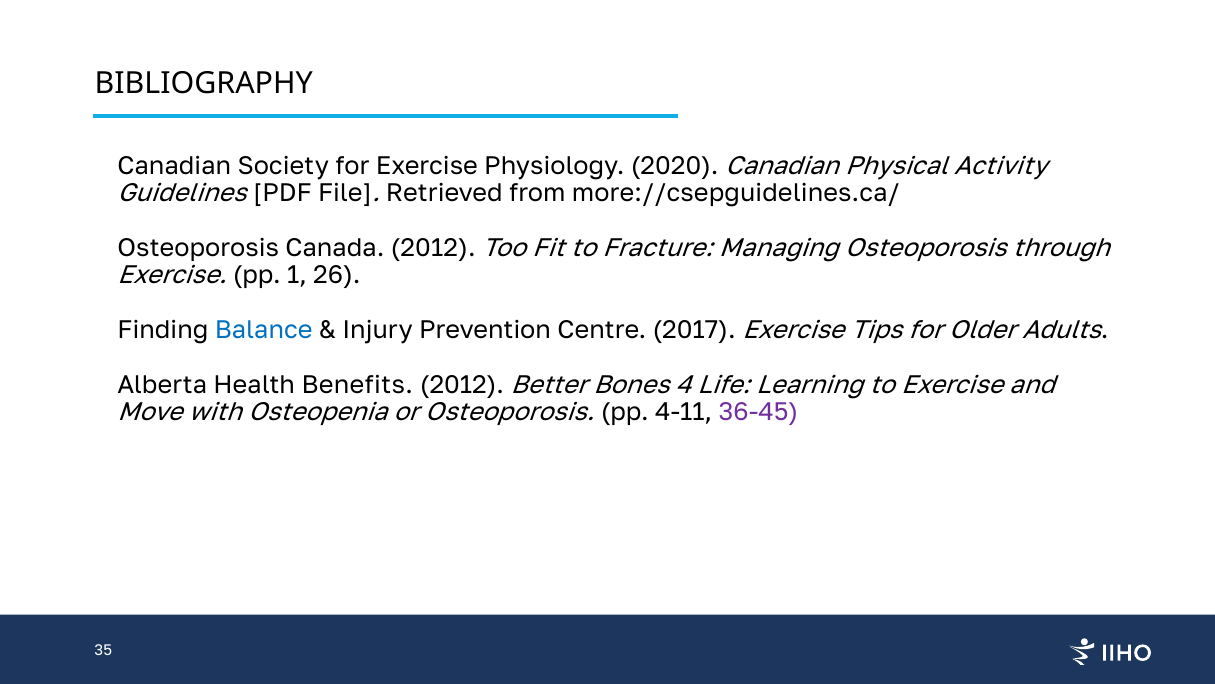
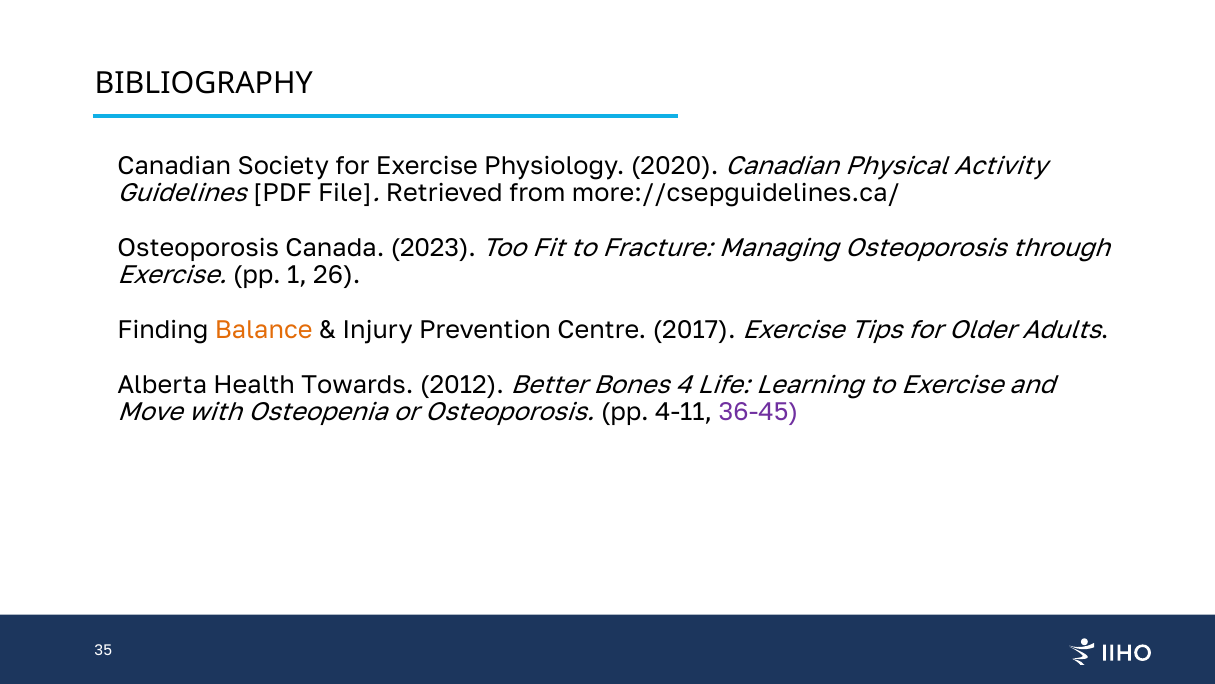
Canada 2012: 2012 -> 2023
Balance colour: blue -> orange
Benefits: Benefits -> Towards
